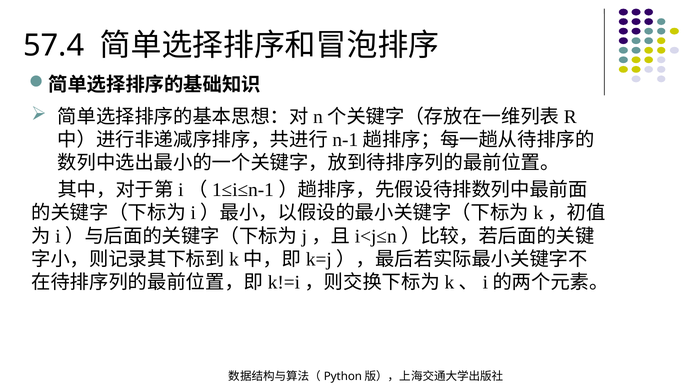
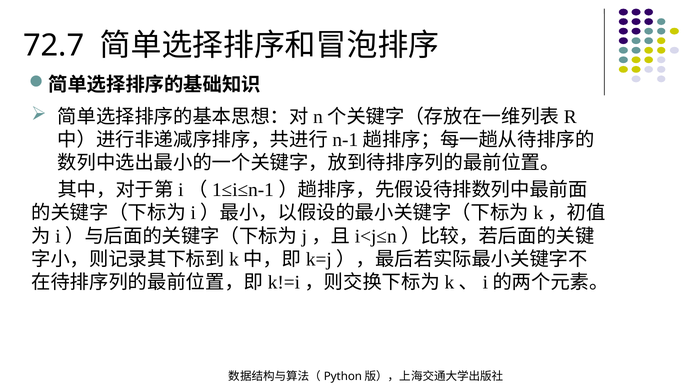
57.4: 57.4 -> 72.7
